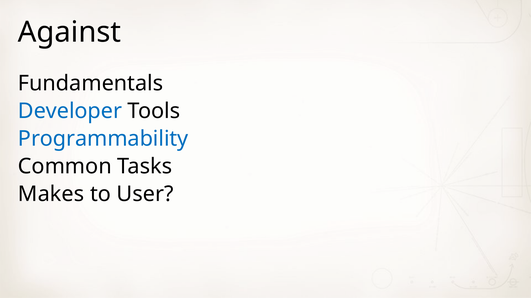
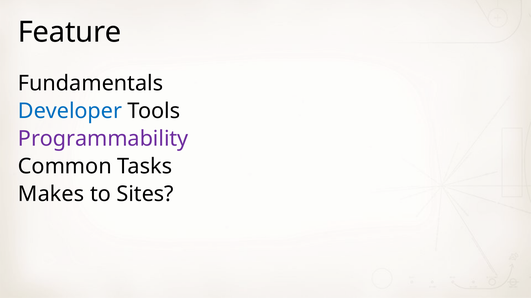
Against: Against -> Feature
Programmability colour: blue -> purple
User: User -> Sites
